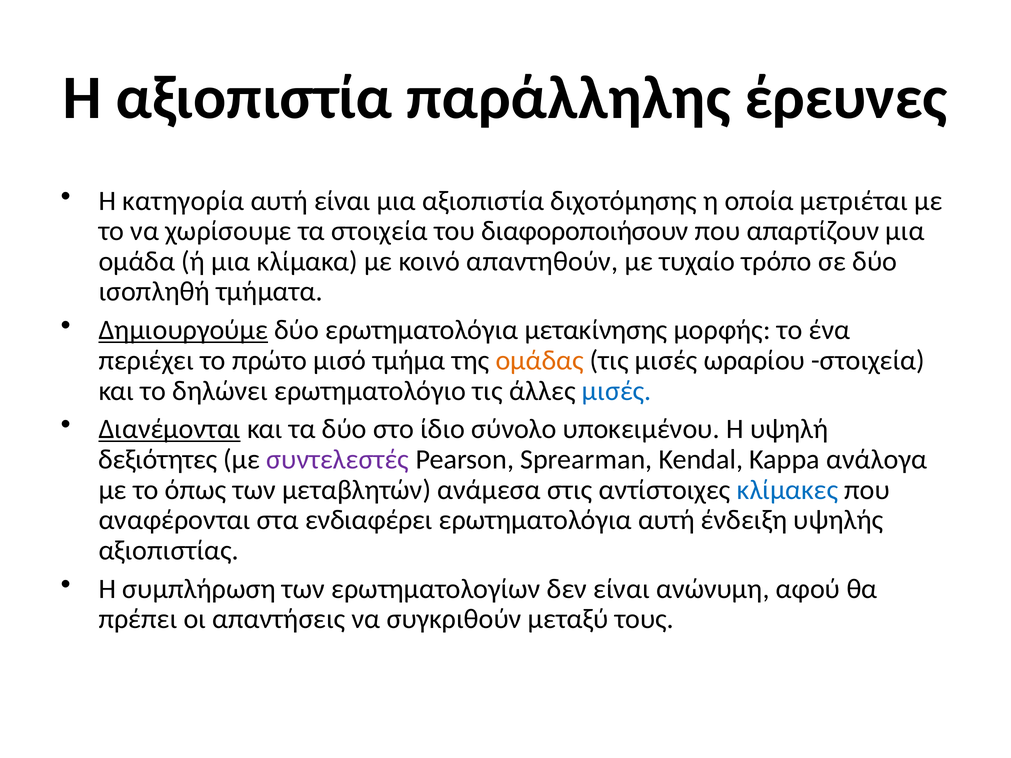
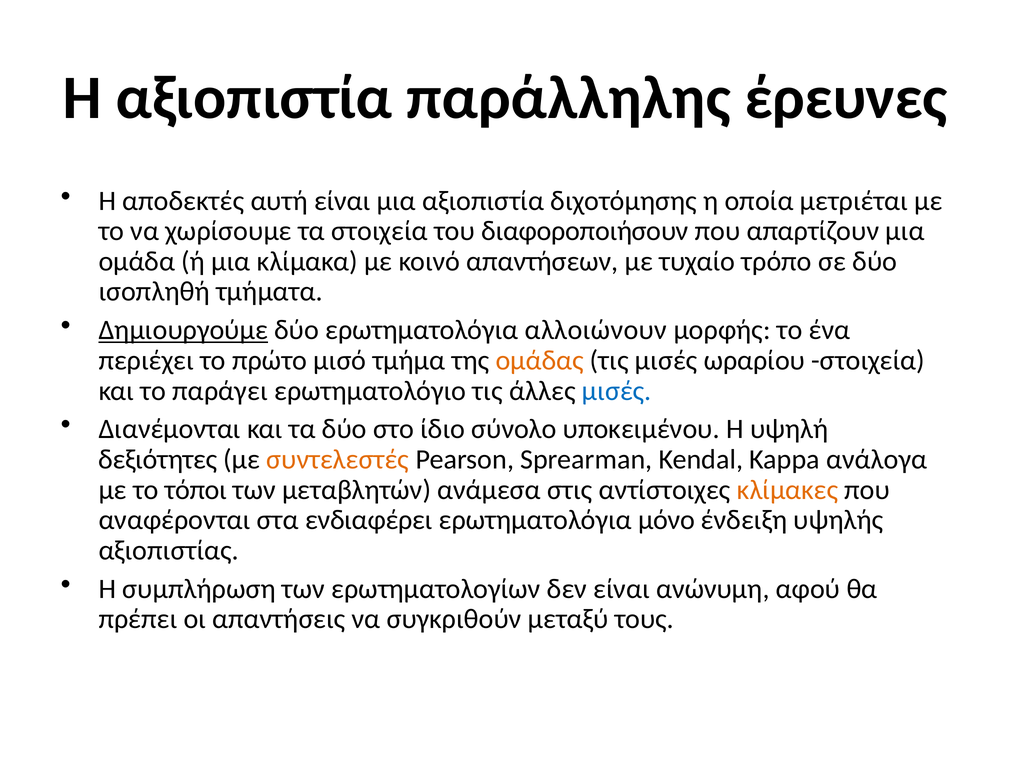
κατηγορία: κατηγορία -> αποδεκτές
απαντηθούν: απαντηθούν -> απαντήσεων
μετακίνησης: μετακίνησης -> αλλοιώνουν
δηλώνει: δηλώνει -> παράγει
Διανέμονται underline: present -> none
συντελεστές colour: purple -> orange
όπως: όπως -> τόποι
κλίμακες colour: blue -> orange
ερωτηματολόγια αυτή: αυτή -> μόνο
